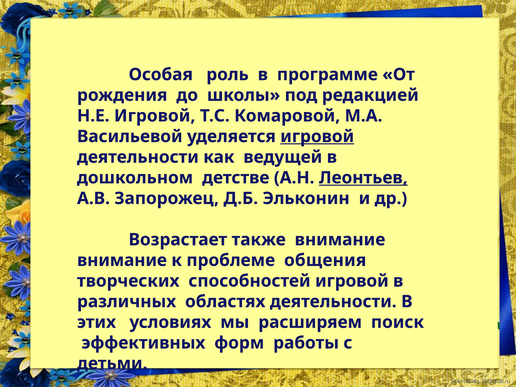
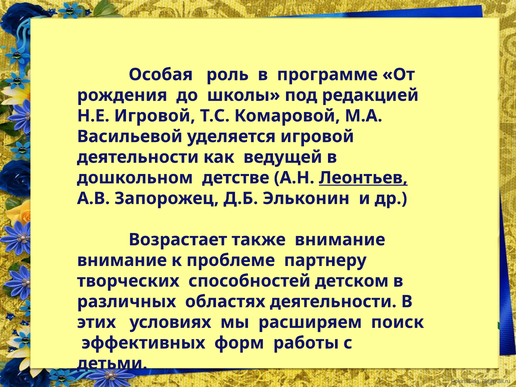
игровой at (317, 136) underline: present -> none
общения: общения -> партнеру
способностей игровой: игровой -> детском
